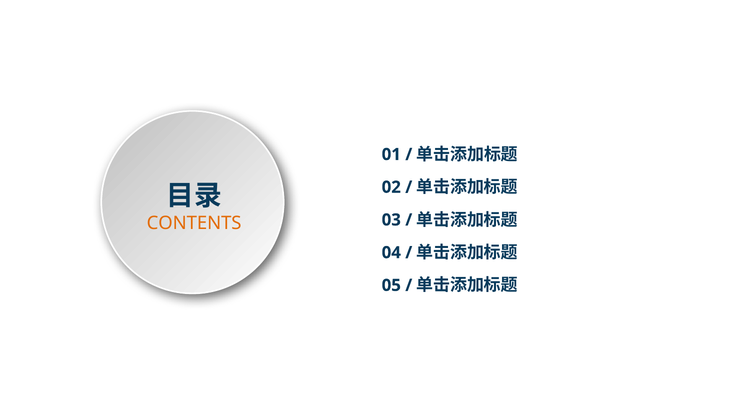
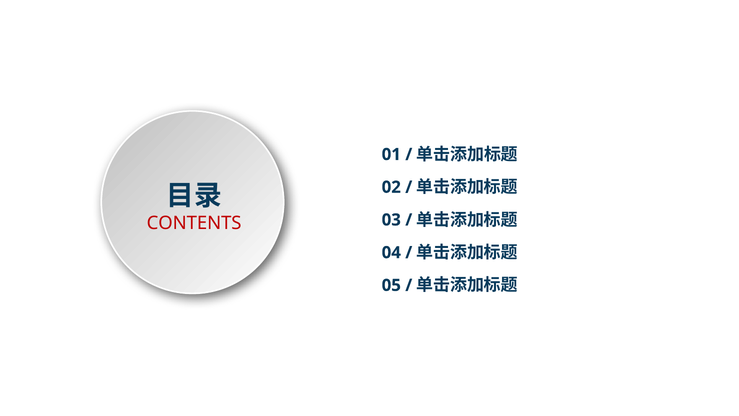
CONTENTS colour: orange -> red
